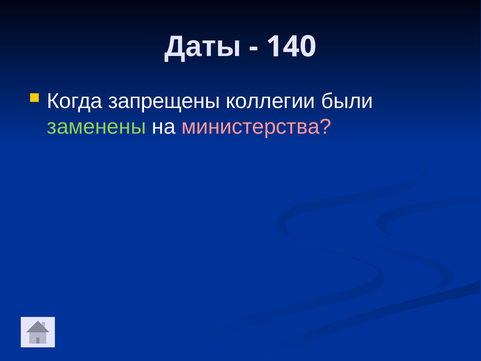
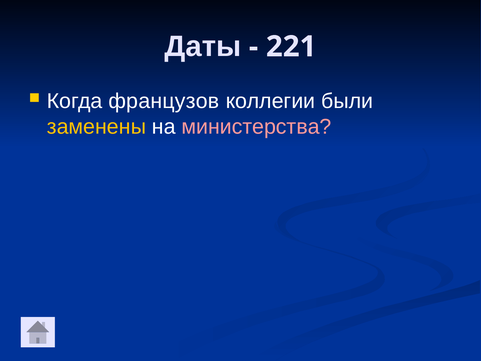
140: 140 -> 221
запрещены: запрещены -> французов
заменены colour: light green -> yellow
